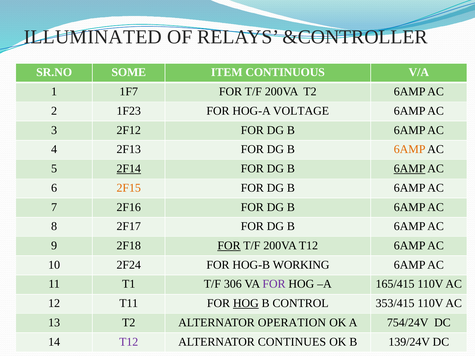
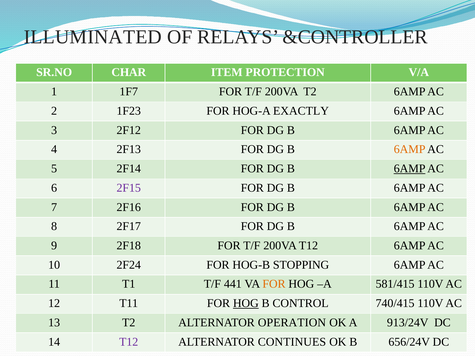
SOME: SOME -> CHAR
CONTINUOUS: CONTINUOUS -> PROTECTION
VOLTAGE: VOLTAGE -> EXACTLY
2F14 underline: present -> none
2F15 colour: orange -> purple
FOR at (229, 246) underline: present -> none
WORKING: WORKING -> STOPPING
306: 306 -> 441
FOR at (274, 284) colour: purple -> orange
165/415: 165/415 -> 581/415
353/415: 353/415 -> 740/415
754/24V: 754/24V -> 913/24V
139/24V: 139/24V -> 656/24V
